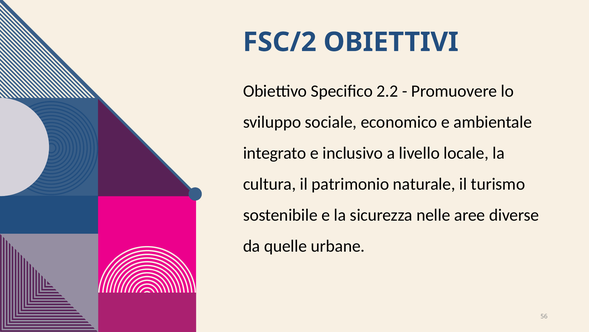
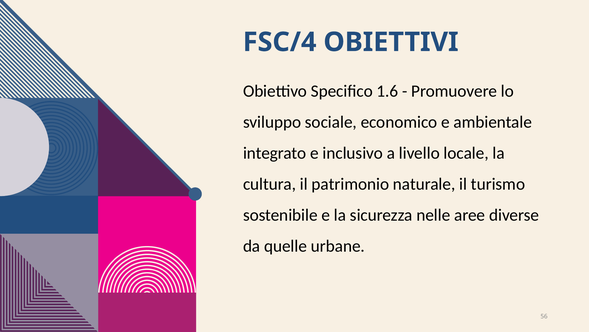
FSC/2: FSC/2 -> FSC/4
2.2: 2.2 -> 1.6
